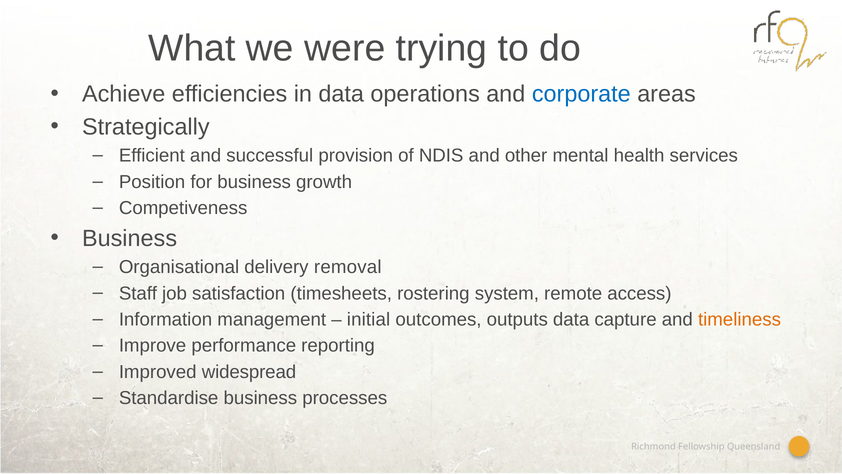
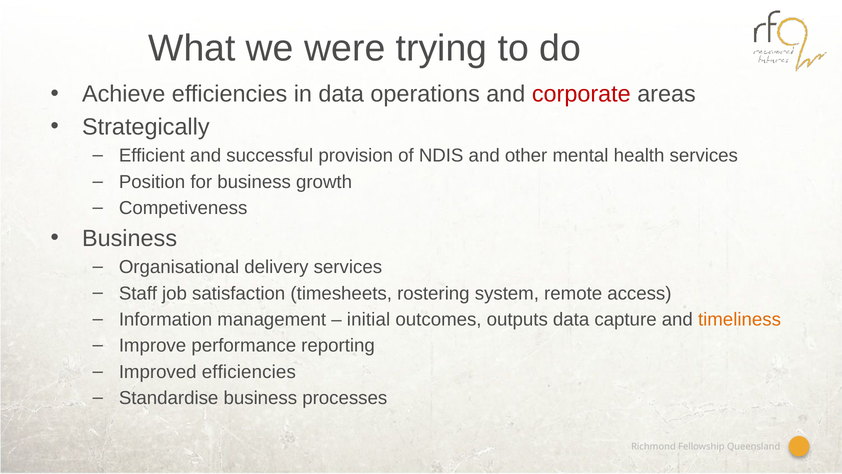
corporate colour: blue -> red
delivery removal: removal -> services
Improved widespread: widespread -> efficiencies
